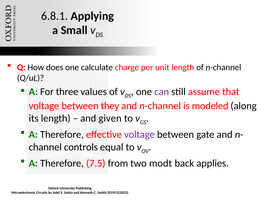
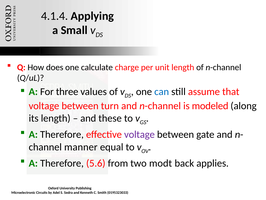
6.8.1: 6.8.1 -> 4.1.4
can colour: purple -> blue
they: they -> turn
given: given -> these
controls: controls -> manner
7.5: 7.5 -> 5.6
